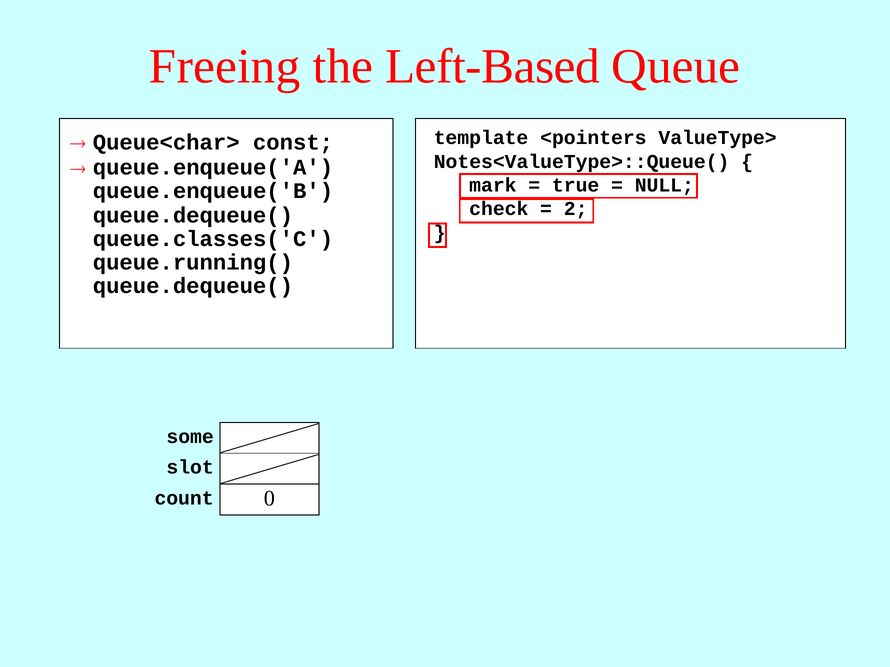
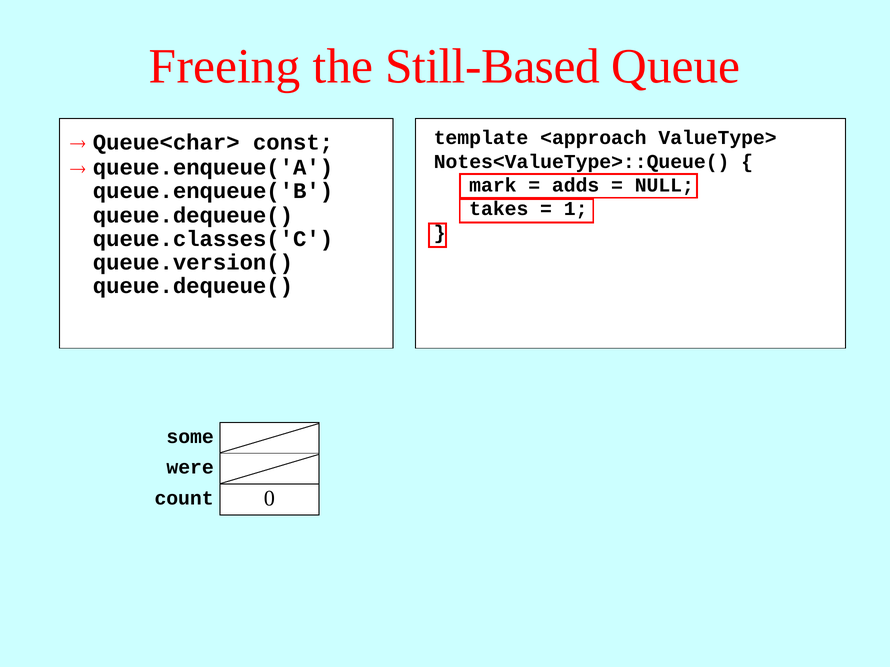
Left-Based: Left-Based -> Still-Based
<pointers: <pointers -> <approach
true: true -> adds
check: check -> takes
2: 2 -> 1
queue.running(: queue.running( -> queue.version(
slot: slot -> were
